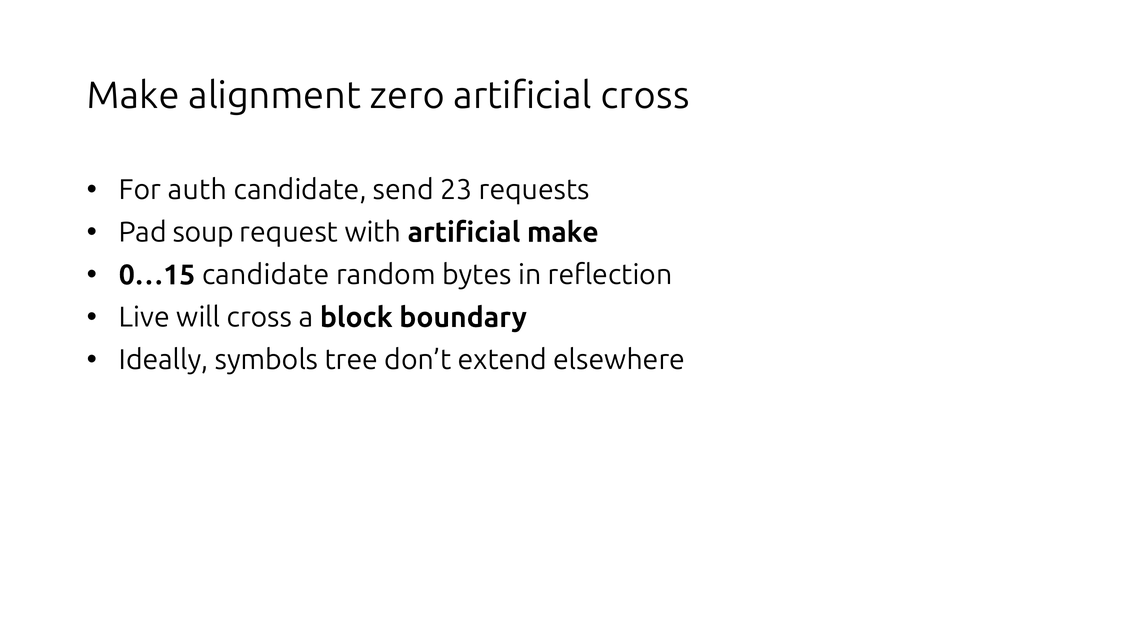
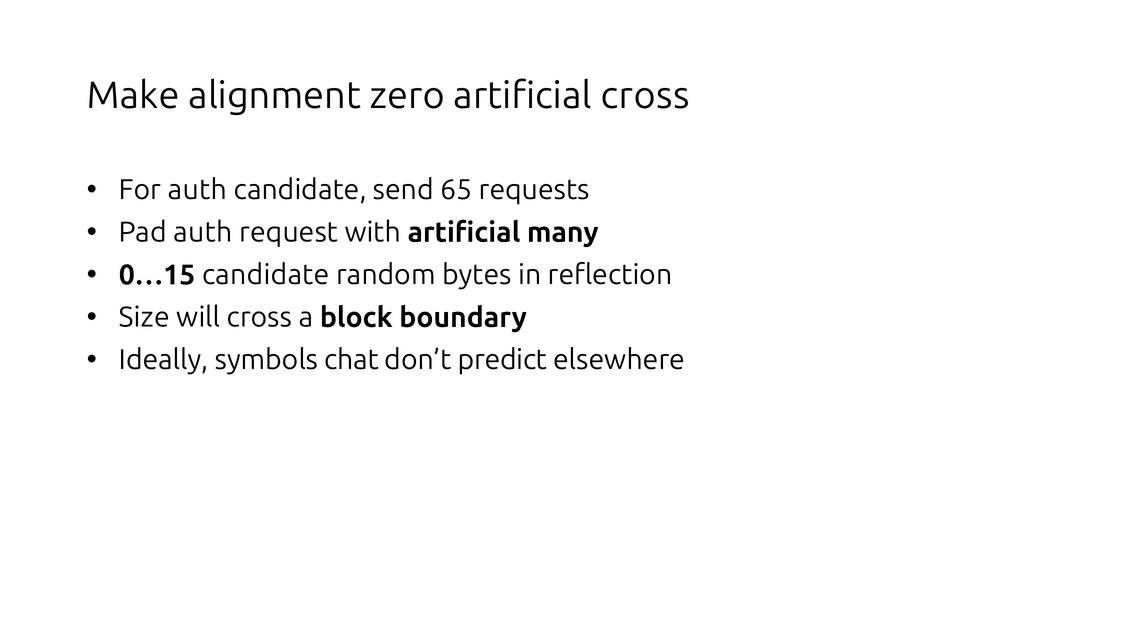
23: 23 -> 65
Pad soup: soup -> auth
artificial make: make -> many
Live: Live -> Size
tree: tree -> chat
extend: extend -> predict
